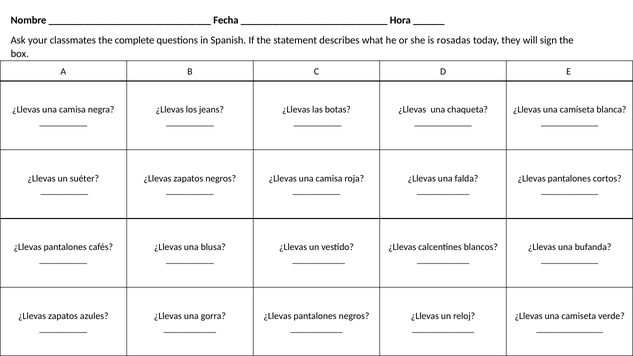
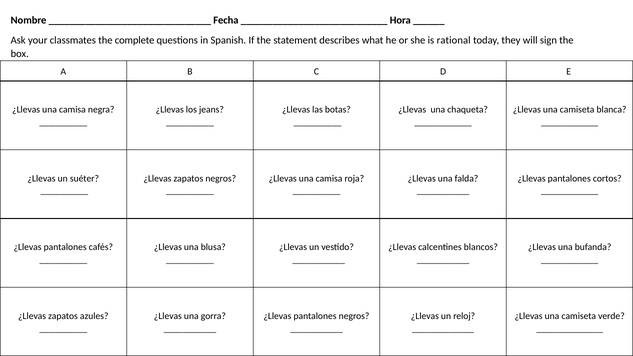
rosadas: rosadas -> rational
